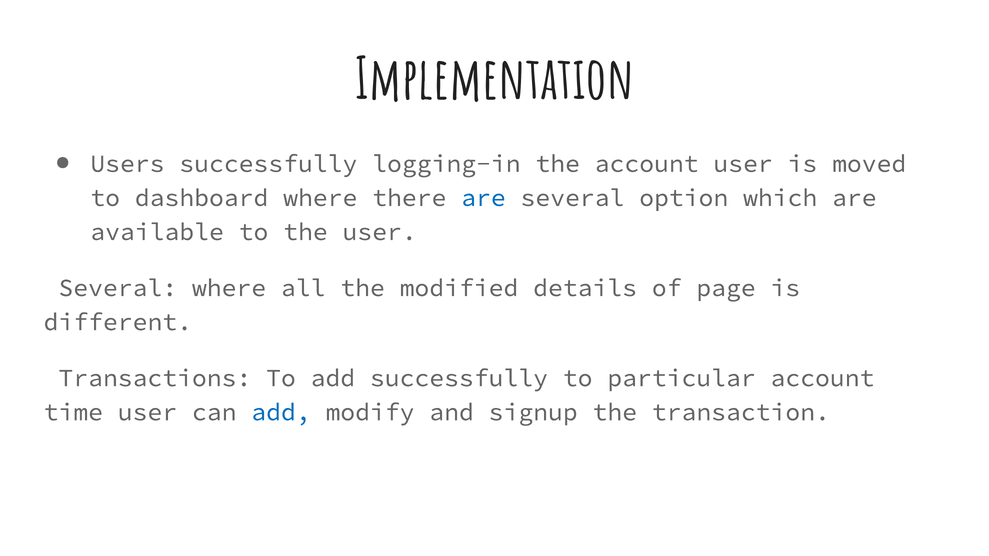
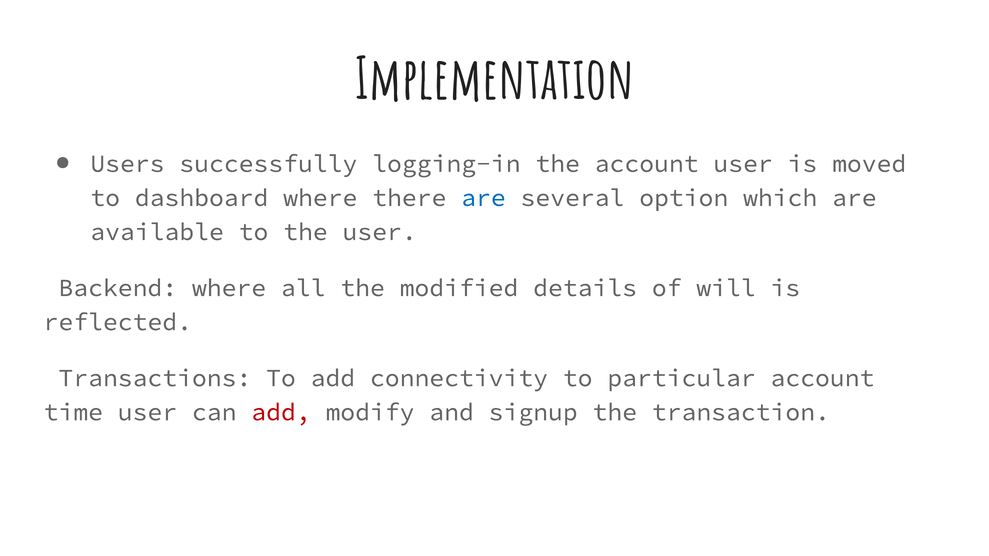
Several at (118, 288): Several -> Backend
page: page -> will
different: different -> reflected
add successfully: successfully -> connectivity
add at (281, 412) colour: blue -> red
